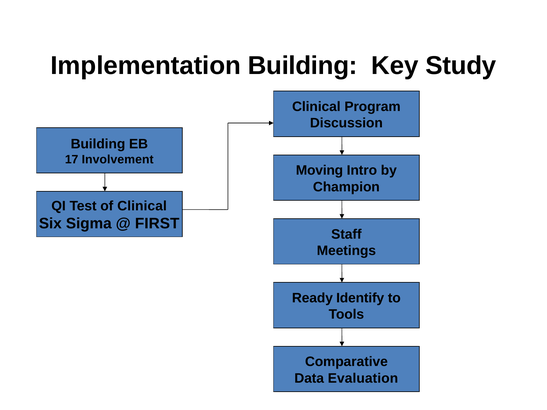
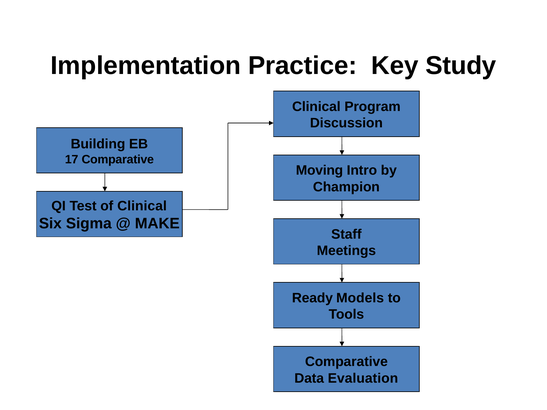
Implementation Building: Building -> Practice
17 Involvement: Involvement -> Comparative
FIRST: FIRST -> MAKE
Identify: Identify -> Models
